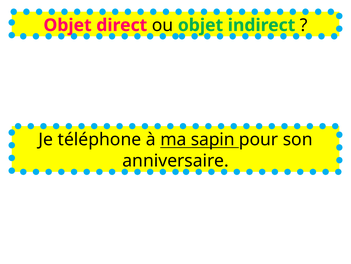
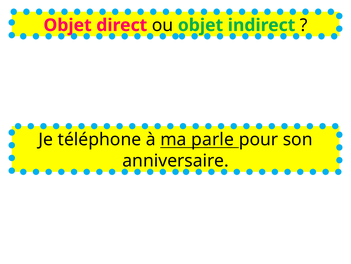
sapin: sapin -> parle
